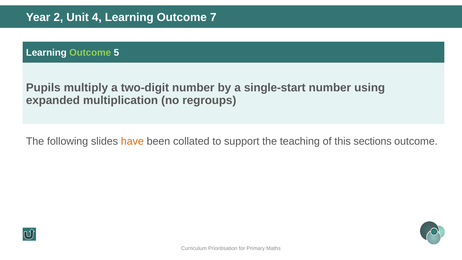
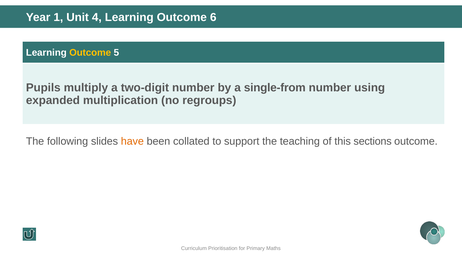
2: 2 -> 1
7: 7 -> 6
Outcome at (90, 53) colour: light green -> yellow
single-start: single-start -> single-from
